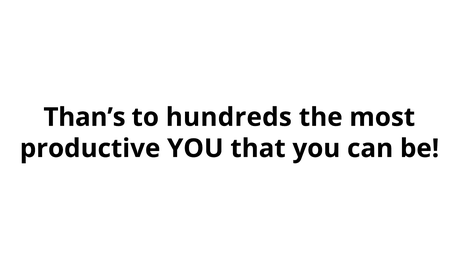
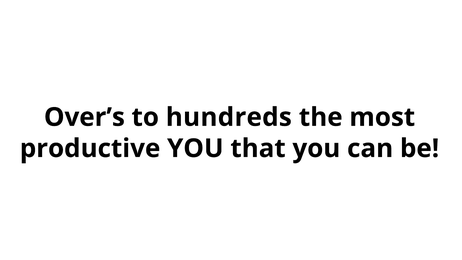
Than’s: Than’s -> Over’s
